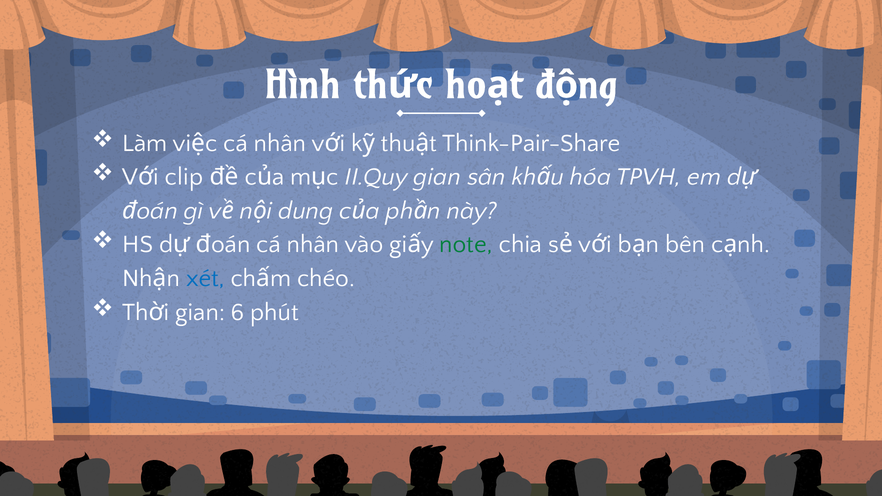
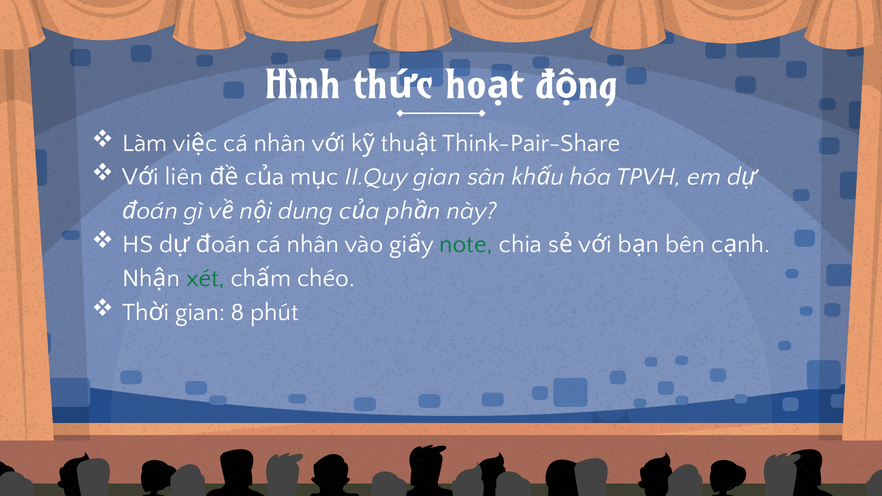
clip: clip -> liên
xét colour: blue -> green
6: 6 -> 8
